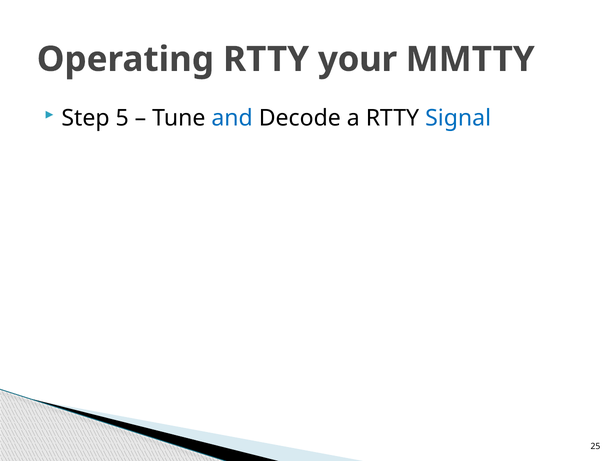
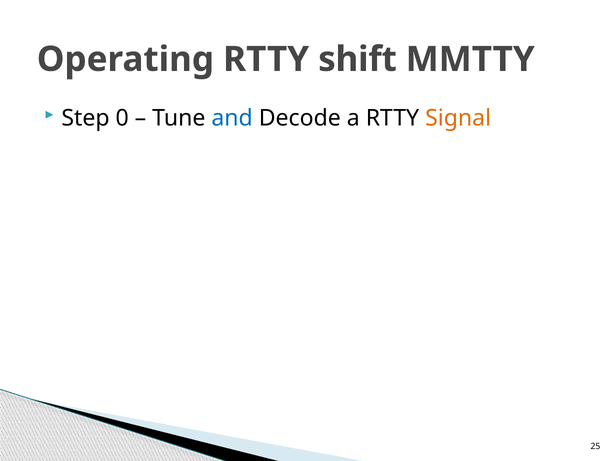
your: your -> shift
5: 5 -> 0
Signal colour: blue -> orange
